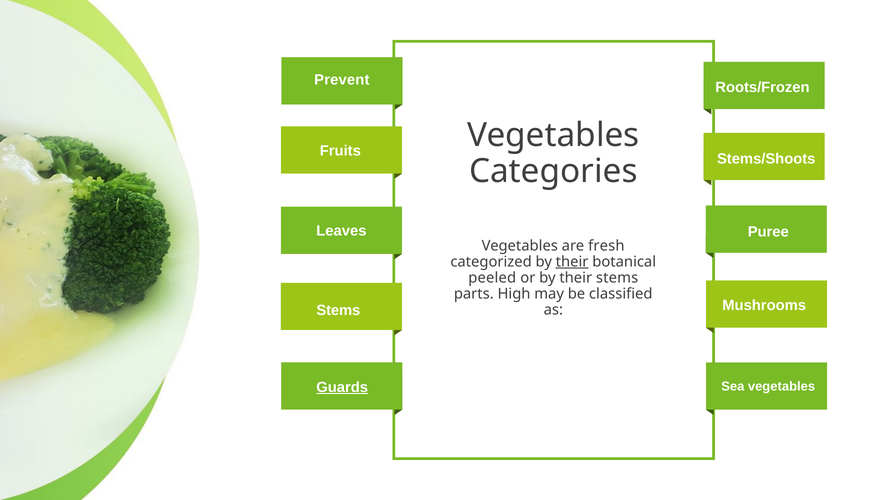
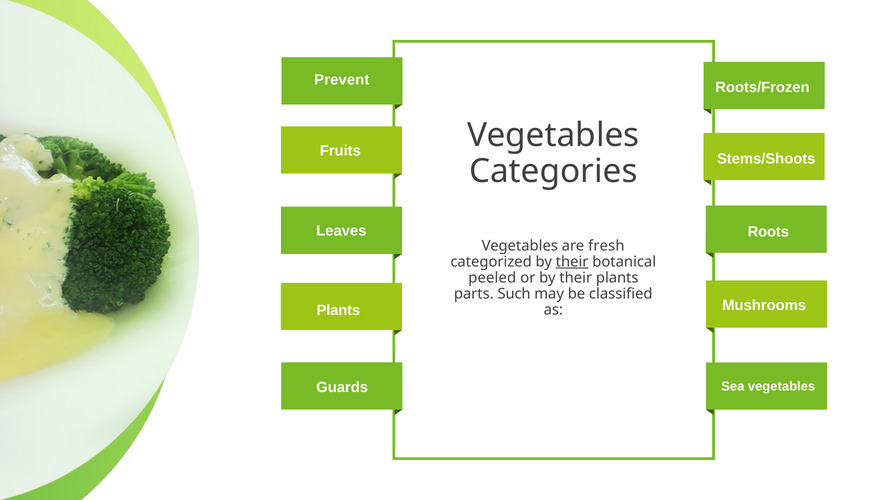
Puree: Puree -> Roots
their stems: stems -> plants
High: High -> Such
Stems at (338, 311): Stems -> Plants
Guards underline: present -> none
